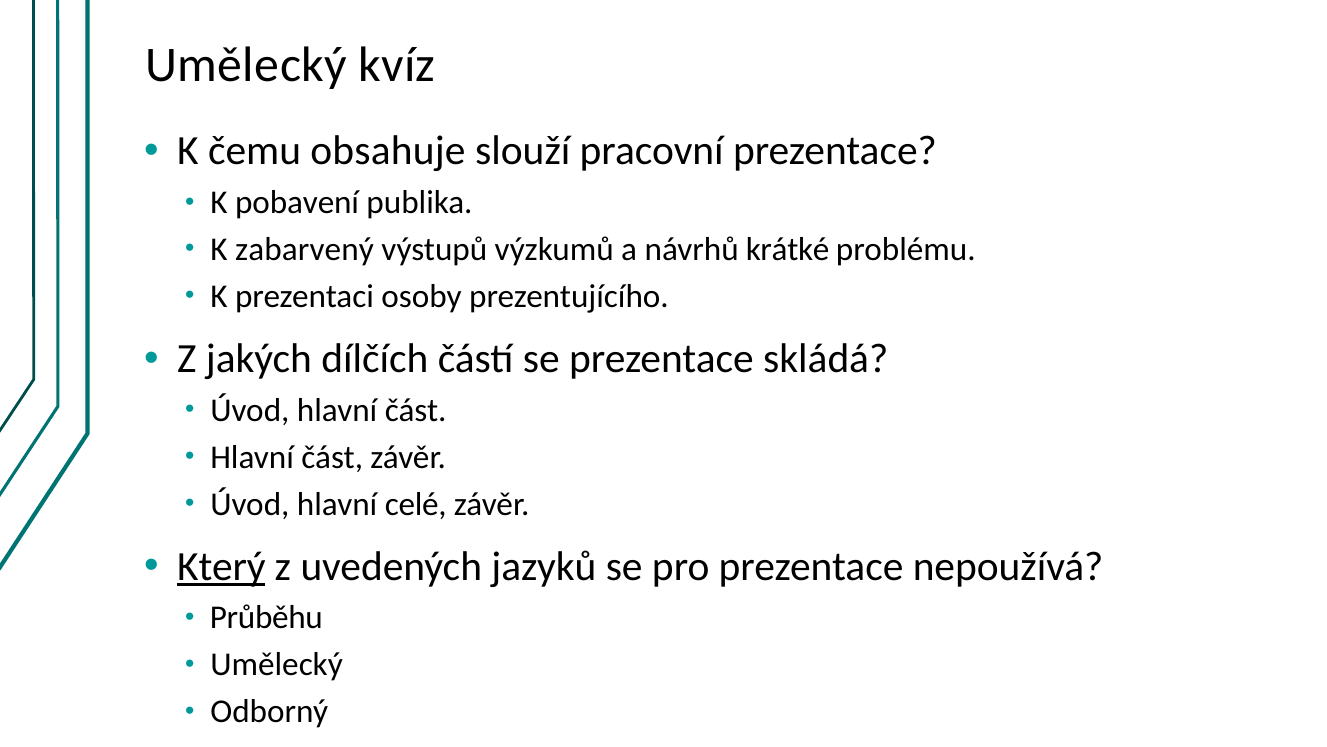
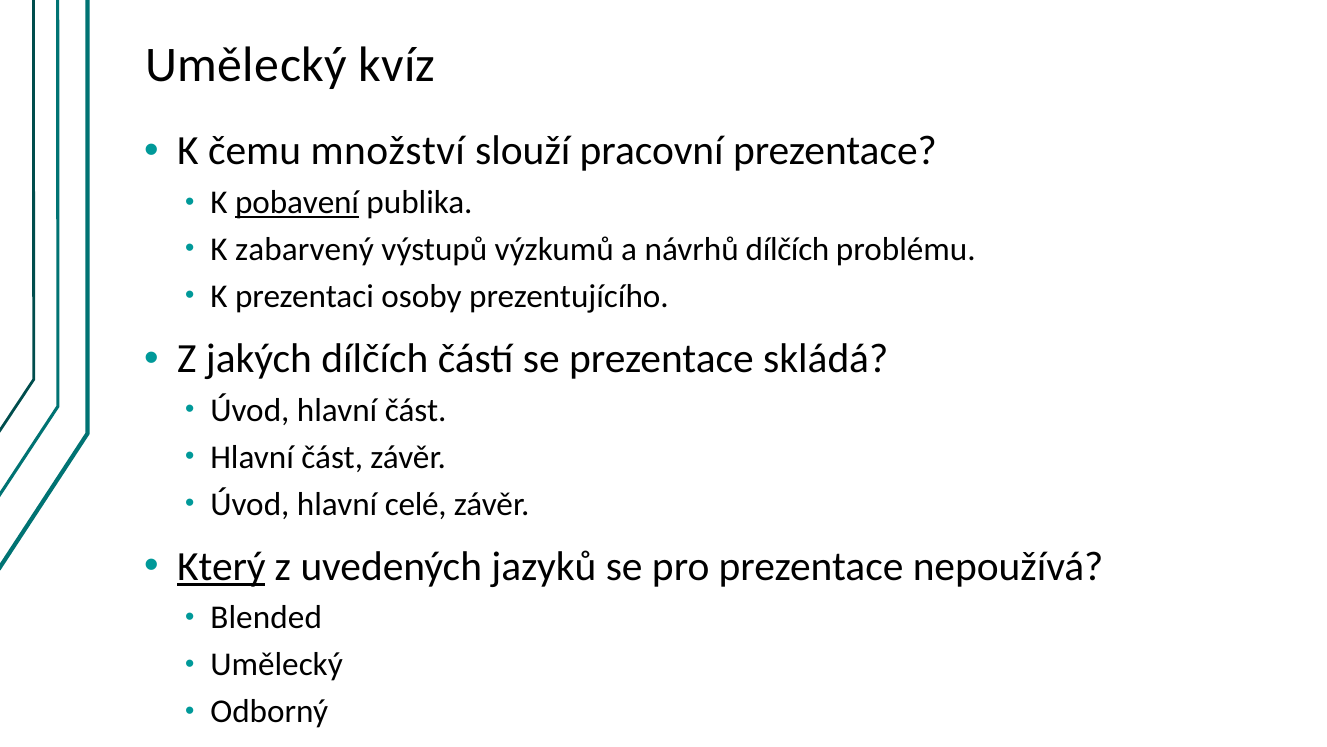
obsahuje: obsahuje -> množství
pobavení underline: none -> present
návrhů krátké: krátké -> dílčích
Průběhu: Průběhu -> Blended
